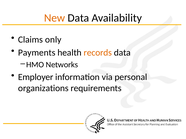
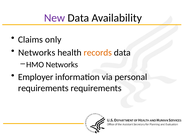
New colour: orange -> purple
Payments at (37, 53): Payments -> Networks
organizations at (43, 88): organizations -> requirements
